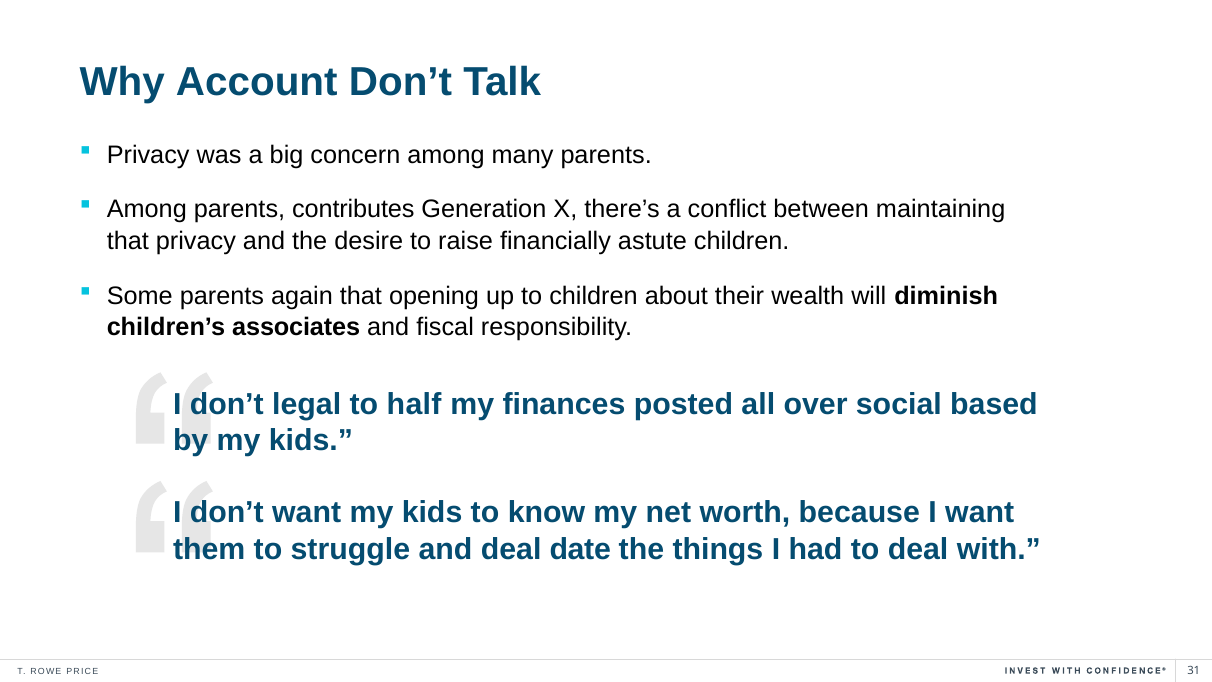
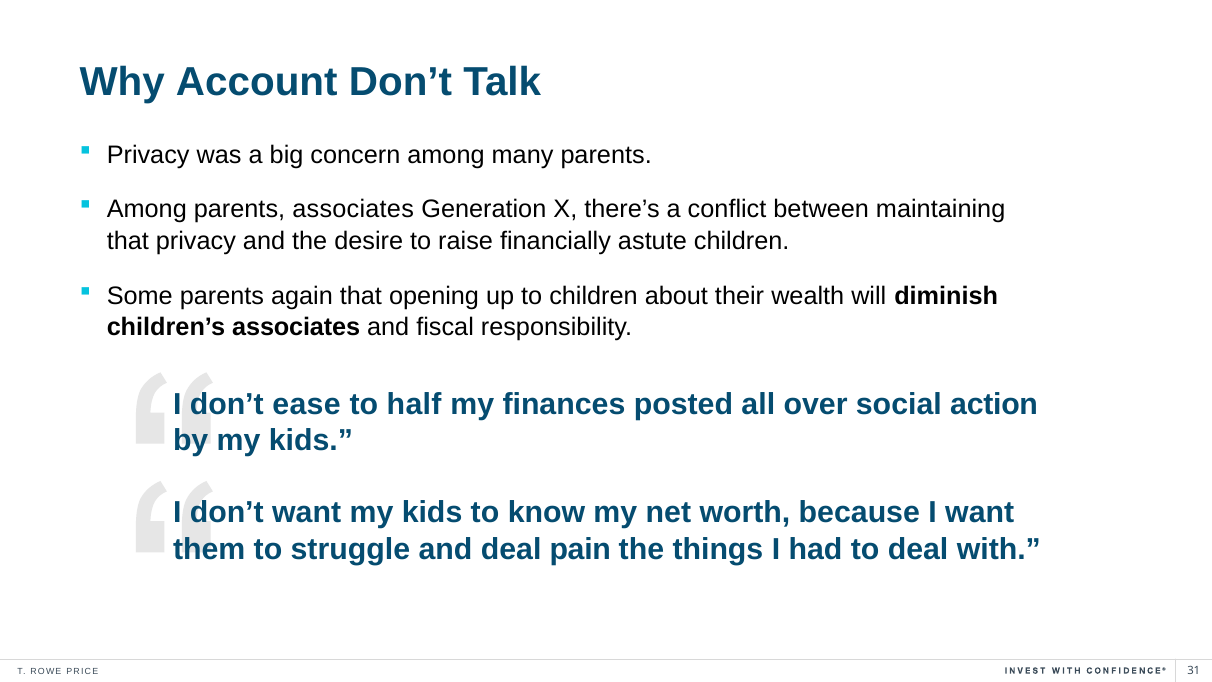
parents contributes: contributes -> associates
legal: legal -> ease
based: based -> action
date: date -> pain
